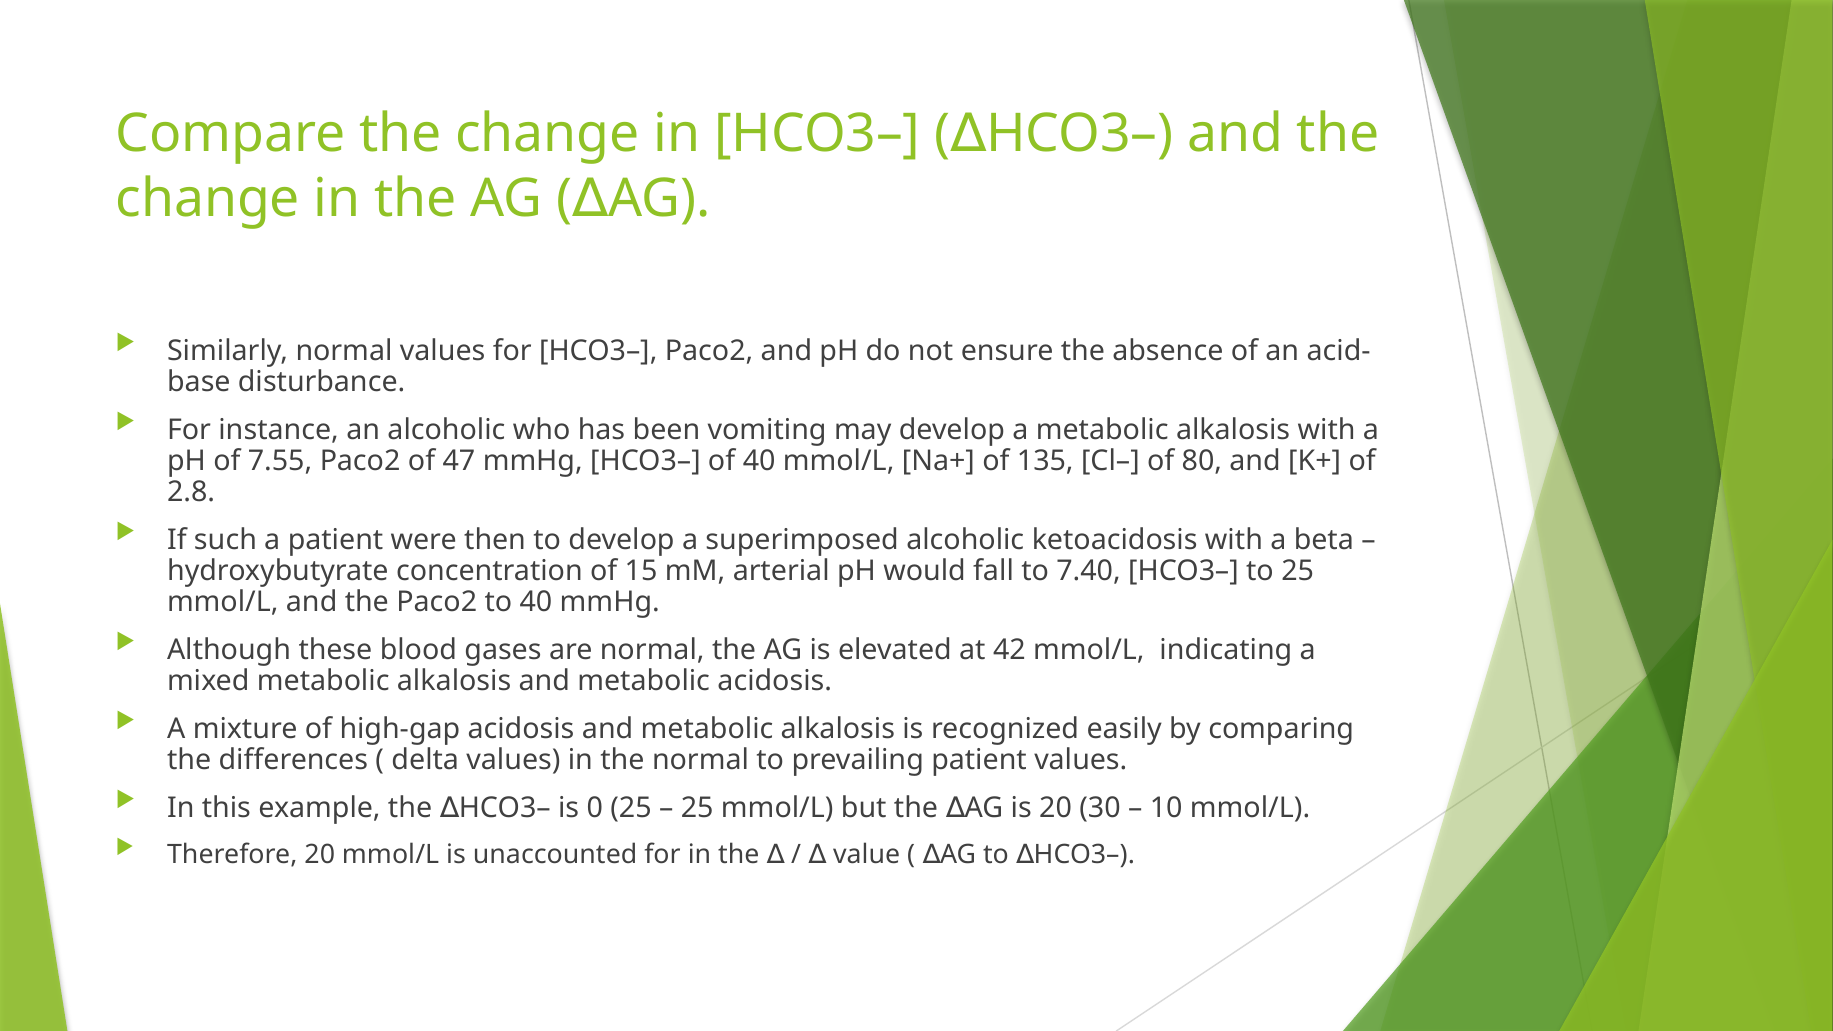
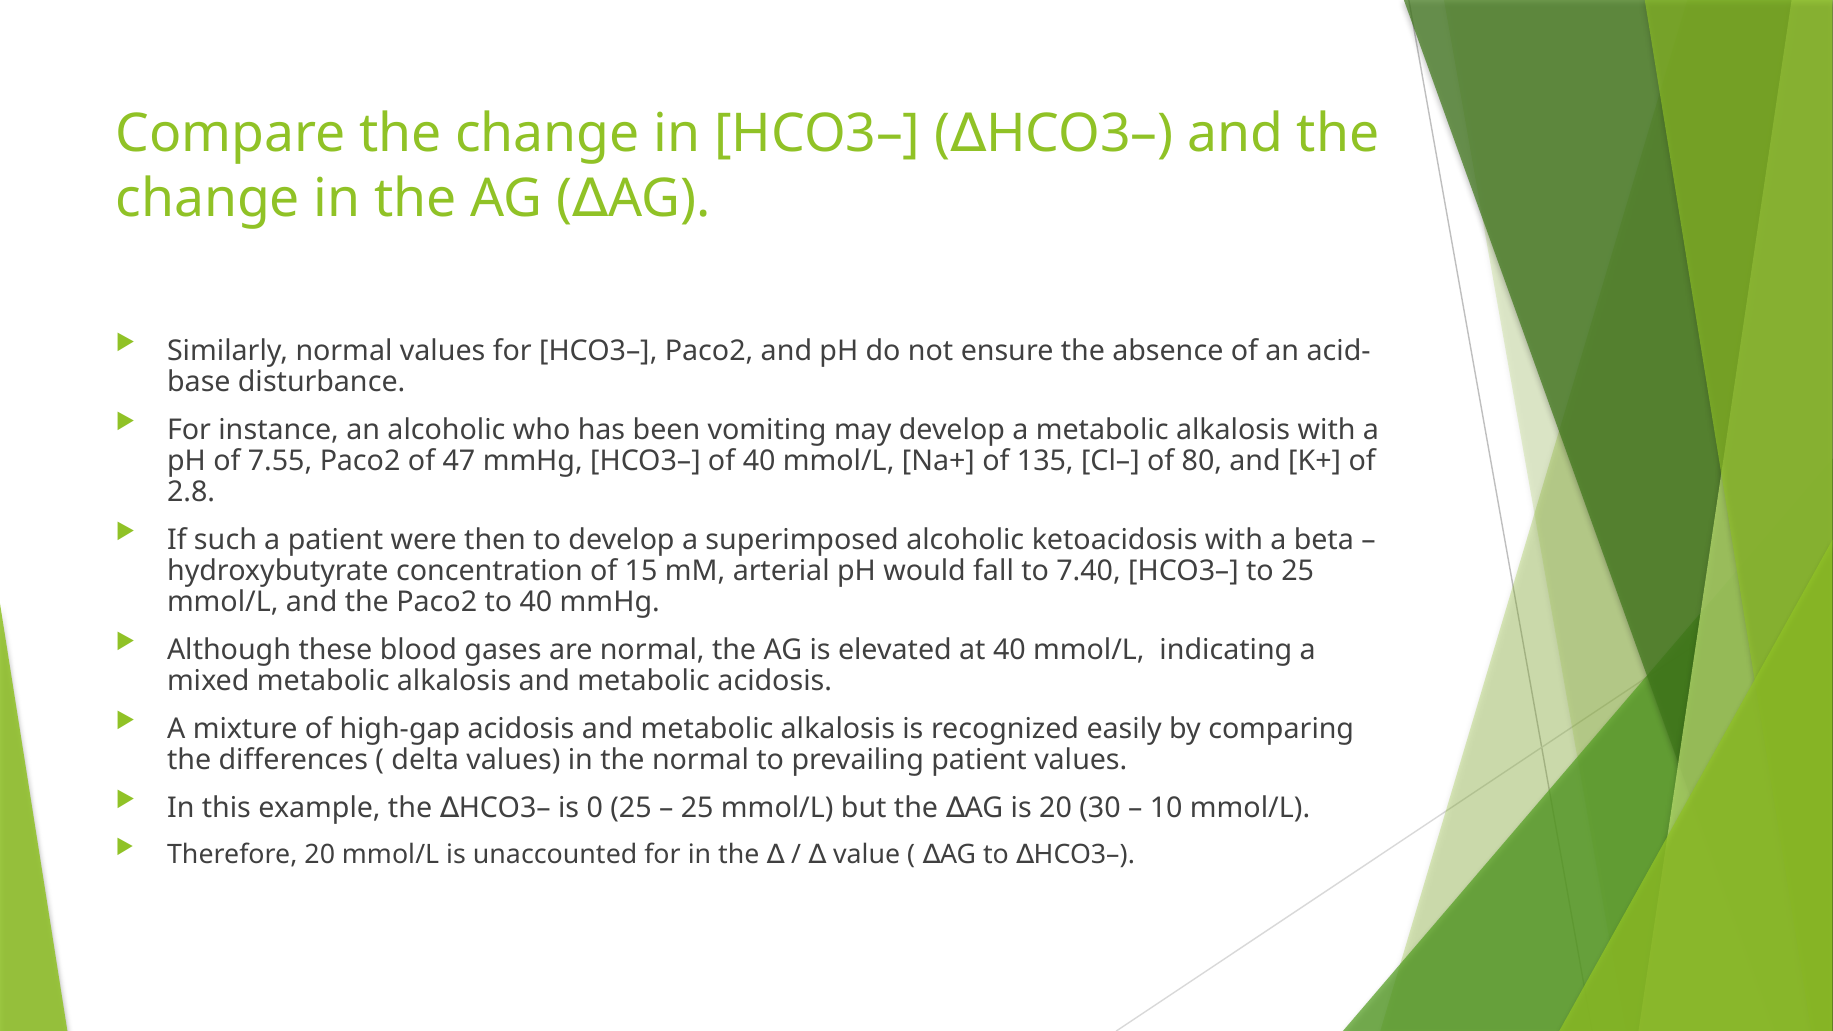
at 42: 42 -> 40
